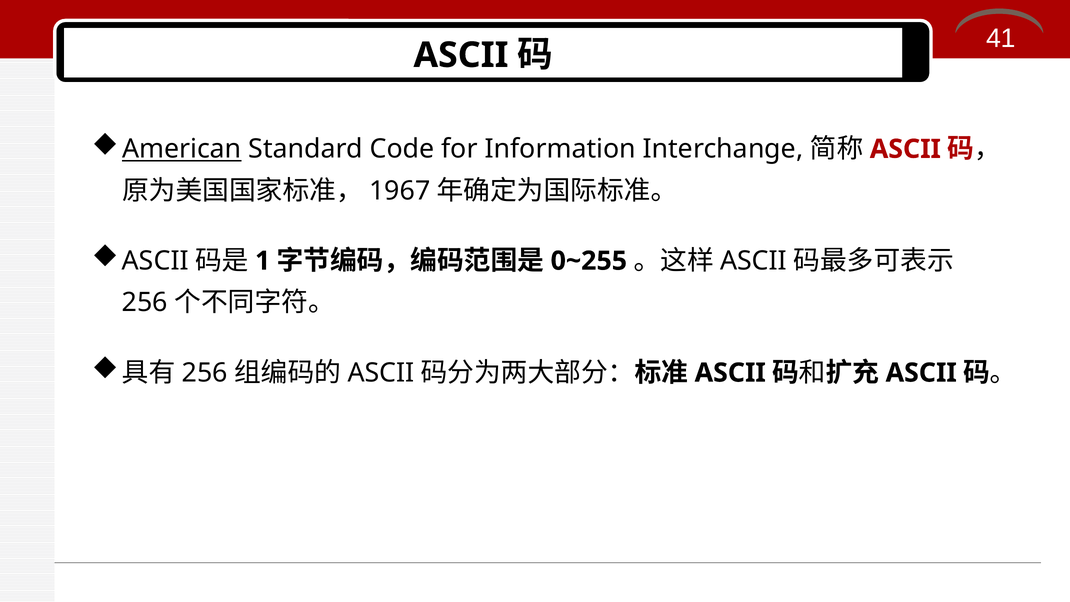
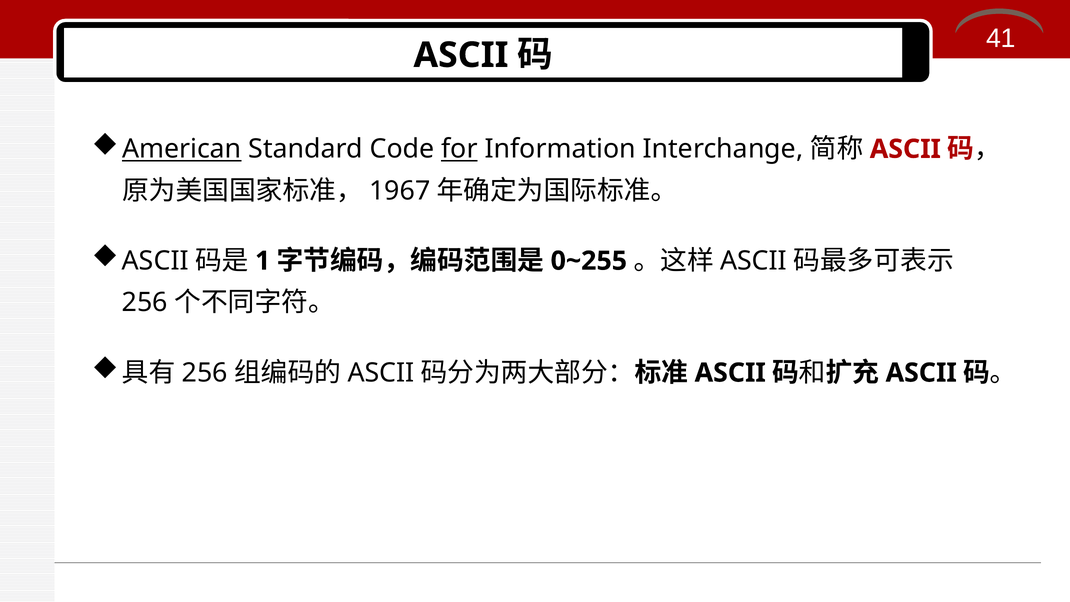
for underline: none -> present
